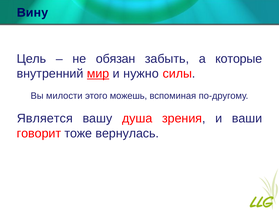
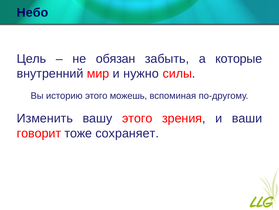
Вину: Вину -> Небо
мир underline: present -> none
милости: милости -> историю
Является: Является -> Изменить
вашу душа: душа -> этого
вернулась: вернулась -> сохраняет
